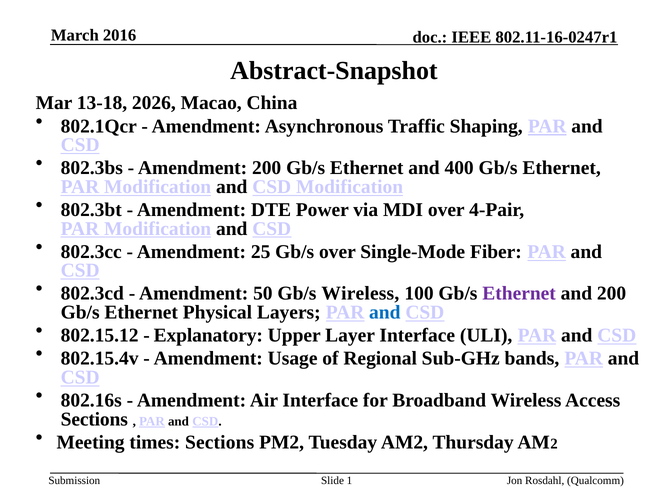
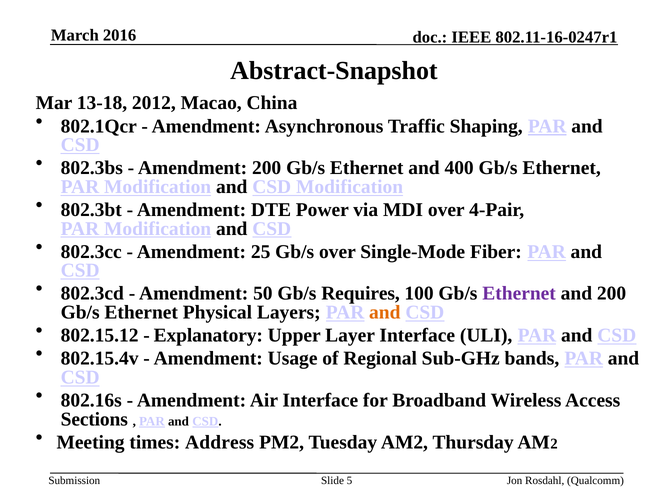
2026: 2026 -> 2012
Gb/s Wireless: Wireless -> Requires
and at (385, 312) colour: blue -> orange
times Sections: Sections -> Address
1: 1 -> 5
